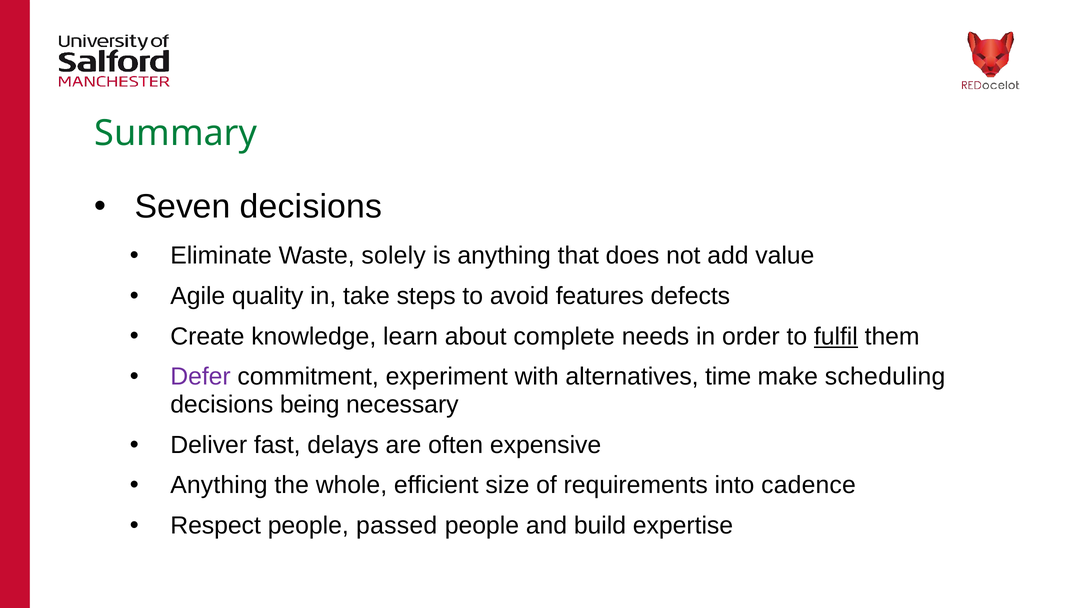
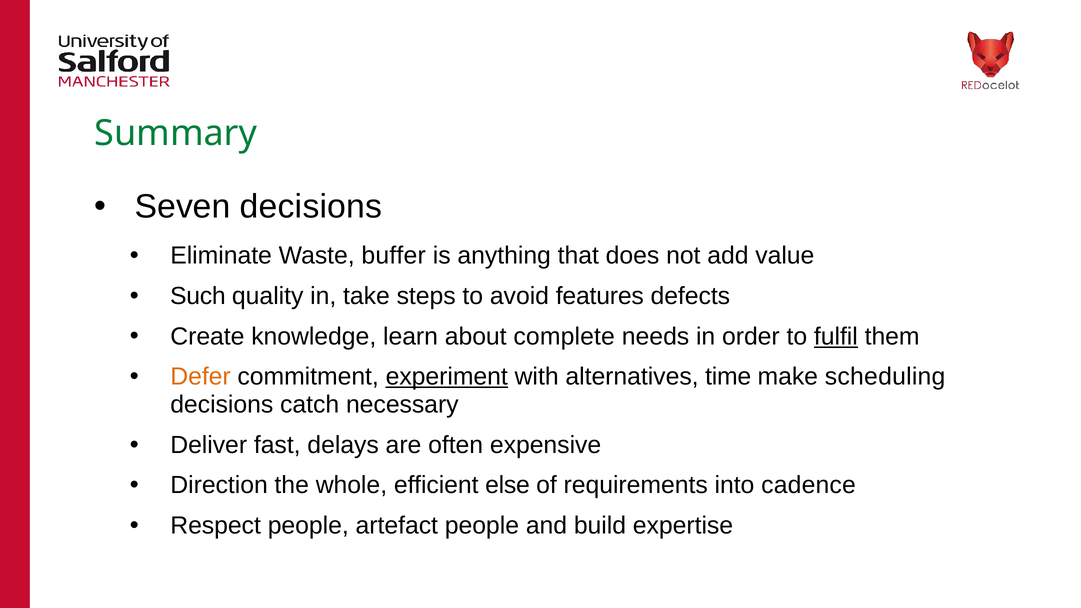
solely: solely -> buffer
Agile: Agile -> Such
Defer colour: purple -> orange
experiment underline: none -> present
being: being -> catch
Anything at (219, 485): Anything -> Direction
size: size -> else
passed: passed -> artefact
